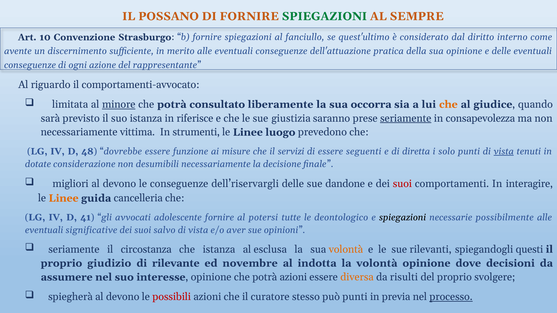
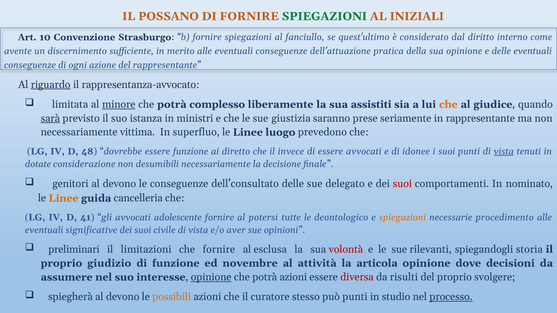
SEMPRE: SEMPRE -> INIZIALI
riguardo underline: none -> present
comportamenti-avvocato: comportamenti-avvocato -> rappresentanza-avvocato
consultato: consultato -> complesso
occorra: occorra -> assistiti
sarà underline: none -> present
riferisce: riferisce -> ministri
seriamente at (406, 118) underline: present -> none
in consapevolezza: consapevolezza -> rappresentante
strumenti: strumenti -> superfluo
misure: misure -> diretto
servizi: servizi -> invece
essere seguenti: seguenti -> avvocati
diretta: diretta -> idonee
i solo: solo -> suoi
migliori: migliori -> genitori
dell’riservargli: dell’riservargli -> dell’consultato
dandone: dandone -> delegato
interagire: interagire -> nominato
spiegazioni at (403, 218) colour: black -> orange
possibilmente: possibilmente -> procedimento
salvo: salvo -> civile
seriamente at (74, 249): seriamente -> preliminari
circostanza: circostanza -> limitazioni
che istanza: istanza -> fornire
volontà at (346, 249) colour: orange -> red
questi: questi -> storia
di rilevante: rilevante -> funzione
indotta: indotta -> attività
la volontà: volontà -> articola
opinione at (211, 277) underline: none -> present
diversa colour: orange -> red
possibili colour: red -> orange
previa: previa -> studio
